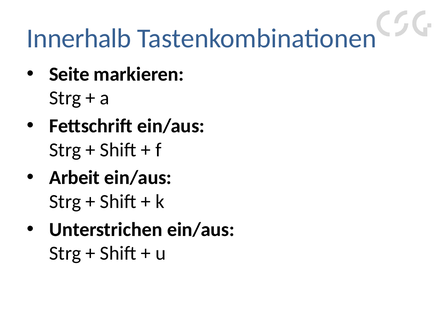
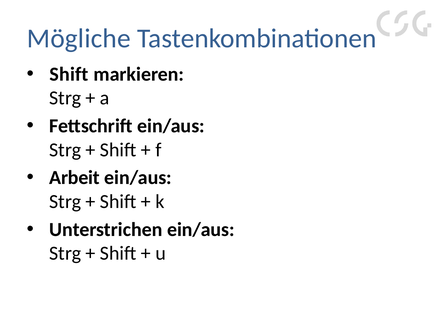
Innerhalb: Innerhalb -> Mögliche
Seite at (69, 74): Seite -> Shift
